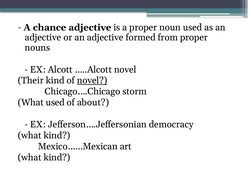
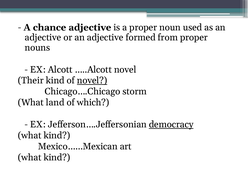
What used: used -> land
about: about -> which
democracy underline: none -> present
